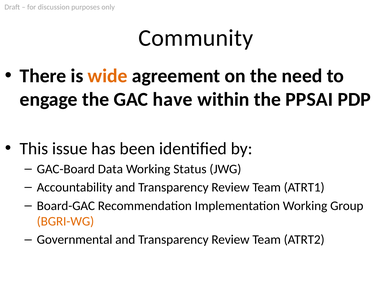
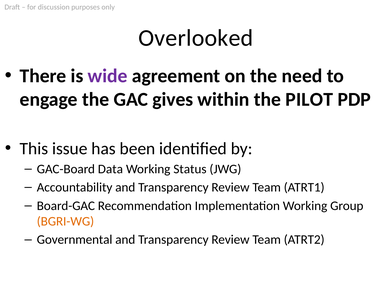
Community: Community -> Overlooked
wide colour: orange -> purple
have: have -> gives
PPSAI: PPSAI -> PILOT
